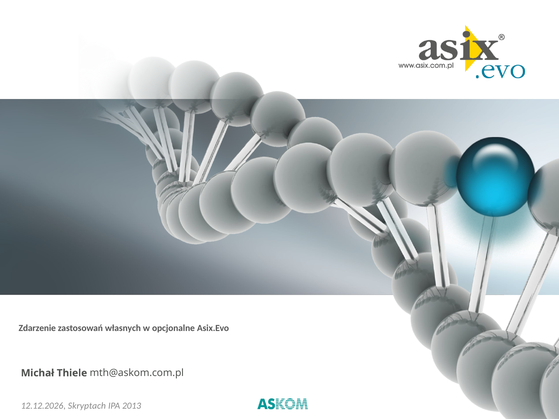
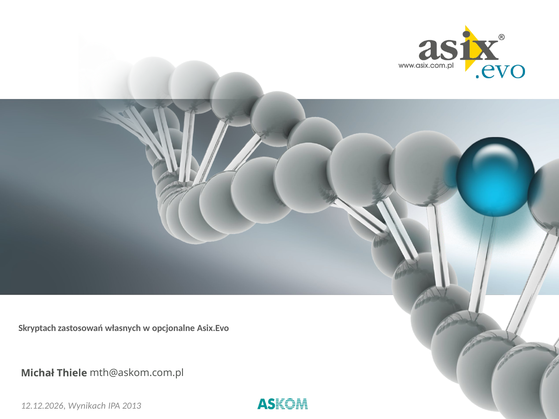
Zdarzenie: Zdarzenie -> Skryptach
Skryptach: Skryptach -> Wynikach
